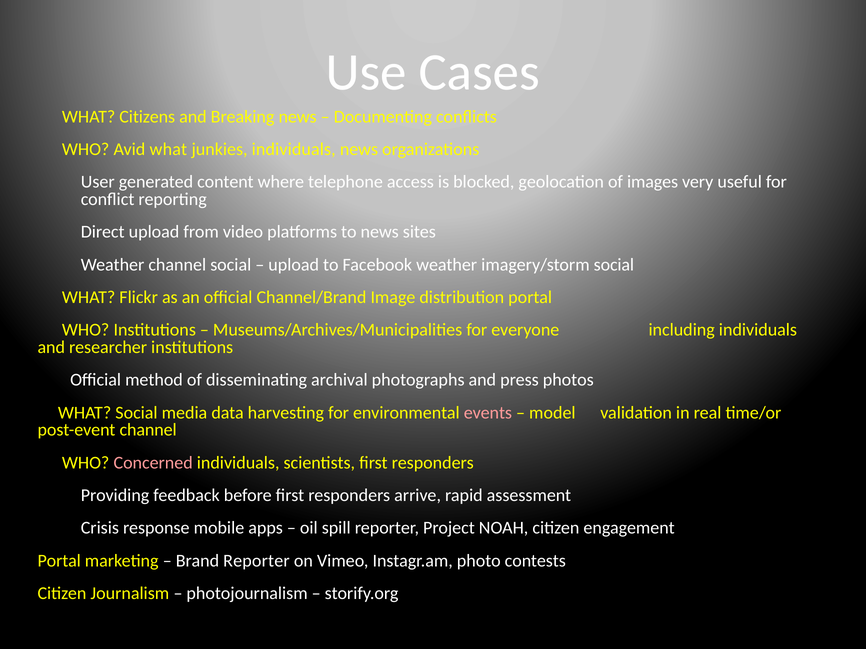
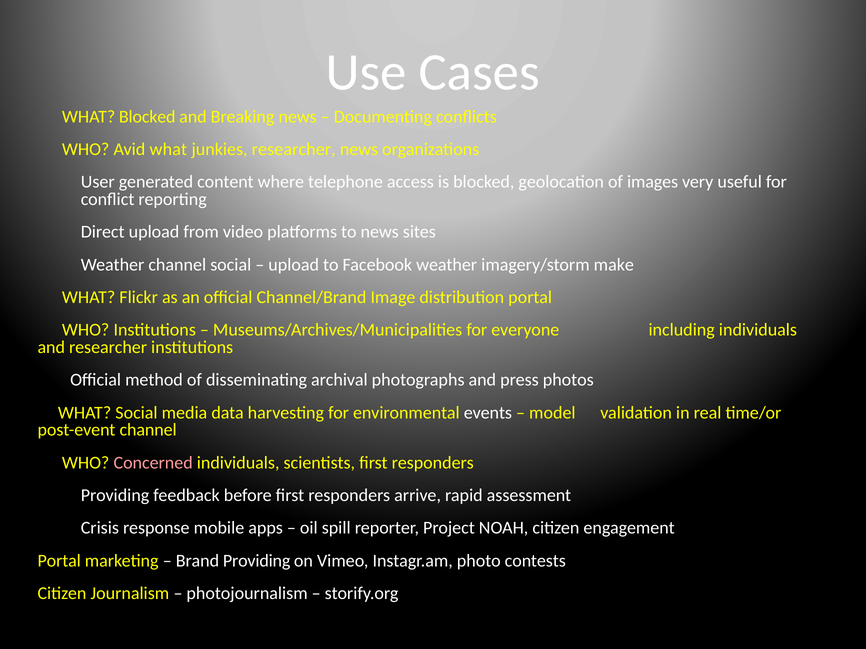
WHAT Citizens: Citizens -> Blocked
junkies individuals: individuals -> researcher
imagery/storm social: social -> make
events colour: pink -> white
Brand Reporter: Reporter -> Providing
